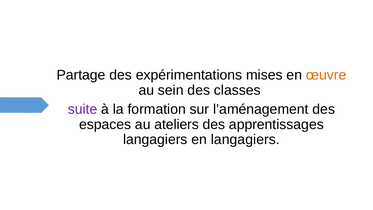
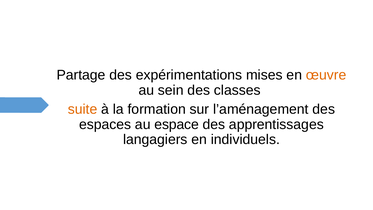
suite colour: purple -> orange
ateliers: ateliers -> espace
en langagiers: langagiers -> individuels
